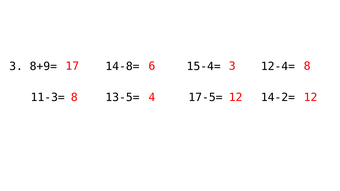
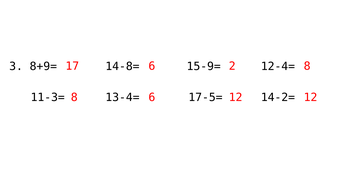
6 3: 3 -> 2
15-4=: 15-4= -> 15-9=
13-5=: 13-5= -> 13-4=
8 4: 4 -> 6
